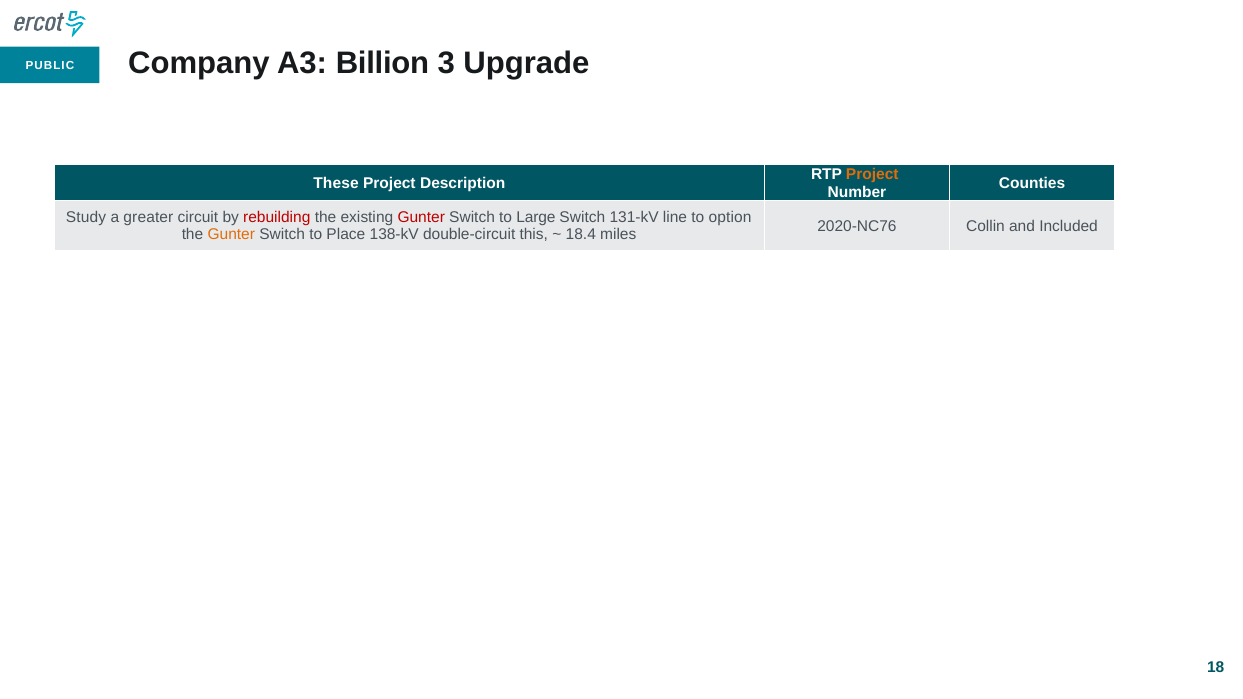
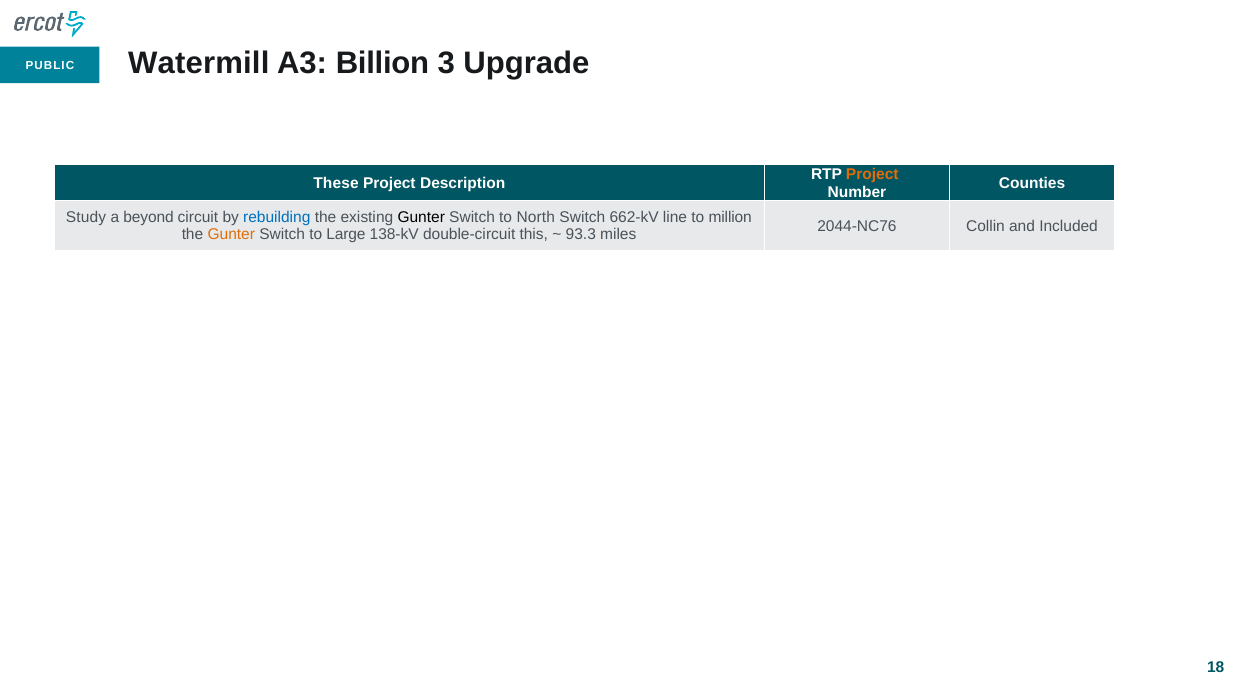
Company: Company -> Watermill
greater: greater -> beyond
rebuilding colour: red -> blue
Gunter at (421, 218) colour: red -> black
Large: Large -> North
131-kV: 131-kV -> 662-kV
option: option -> million
2020-NC76: 2020-NC76 -> 2044-NC76
Place: Place -> Large
18.4: 18.4 -> 93.3
